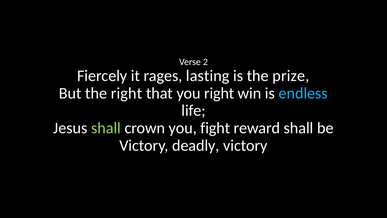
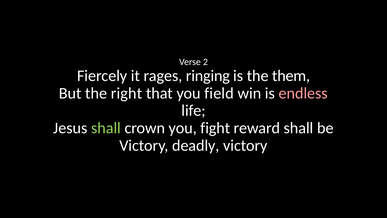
lasting: lasting -> ringing
prize: prize -> them
you right: right -> field
endless colour: light blue -> pink
